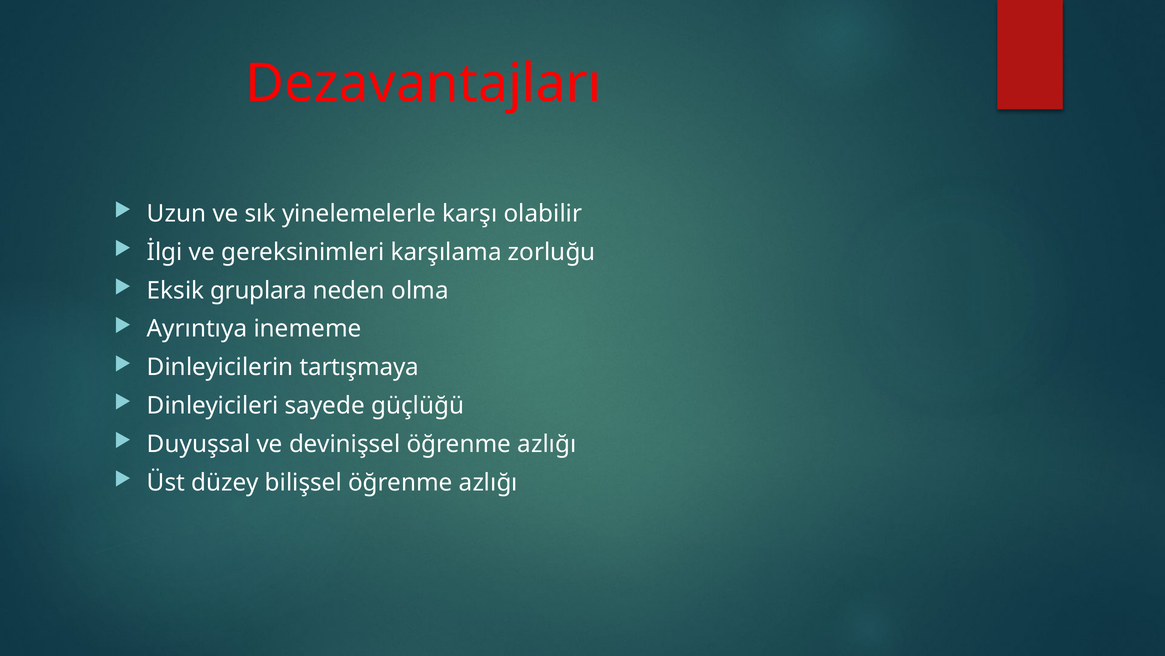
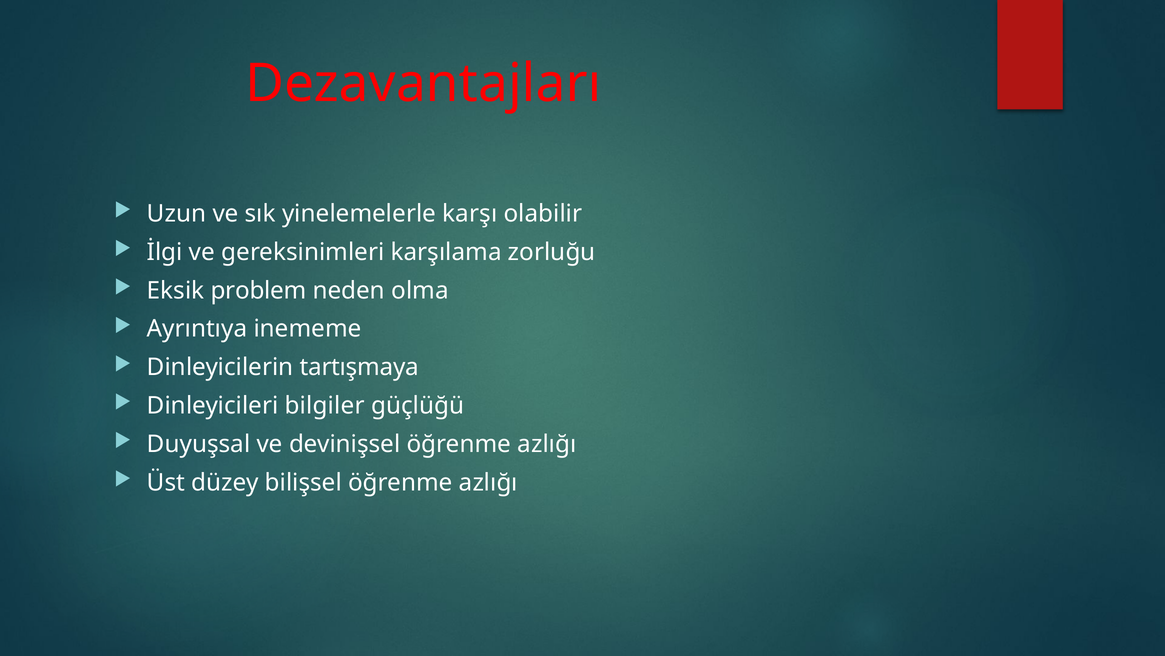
gruplara: gruplara -> problem
sayede: sayede -> bilgiler
